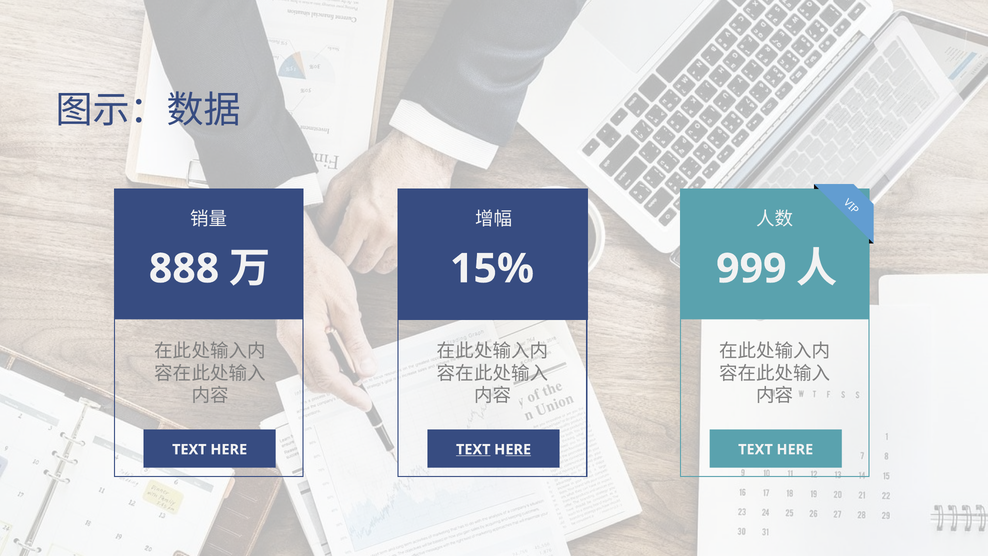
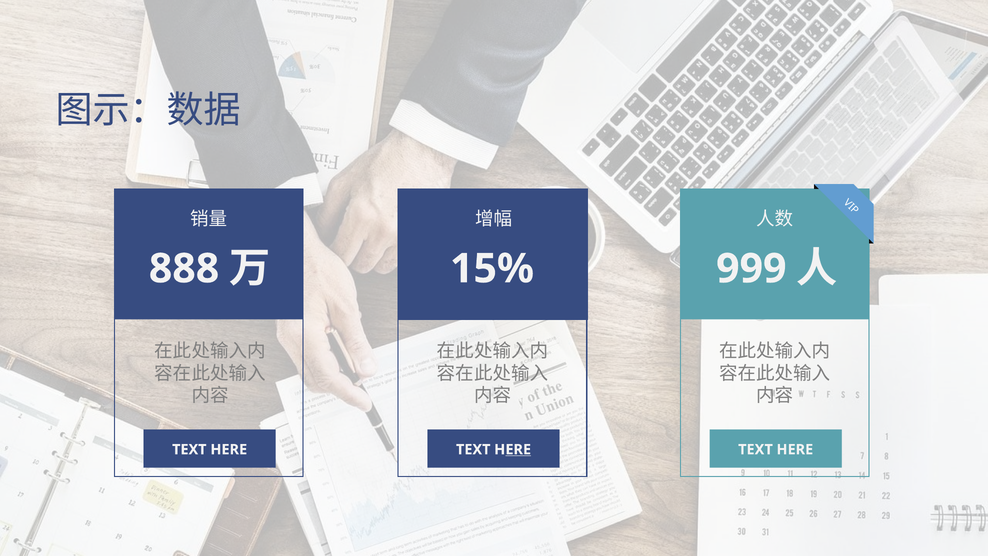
TEXT at (473, 449) underline: present -> none
